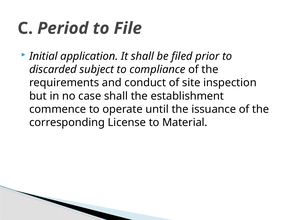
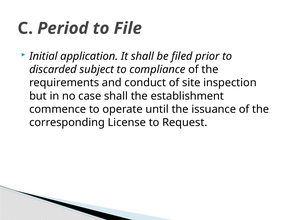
Material: Material -> Request
